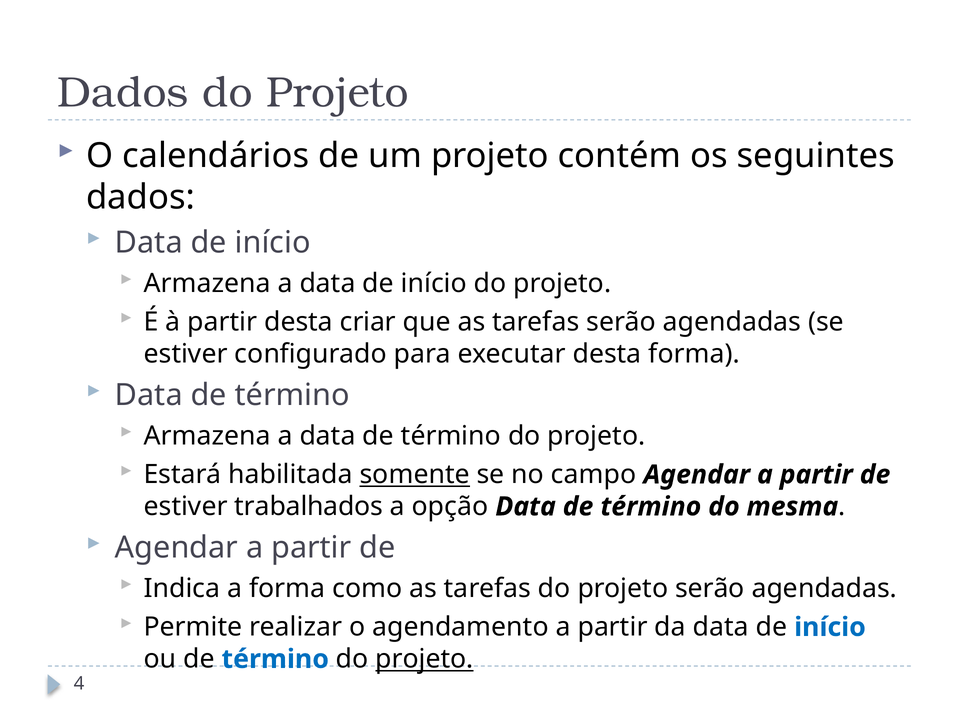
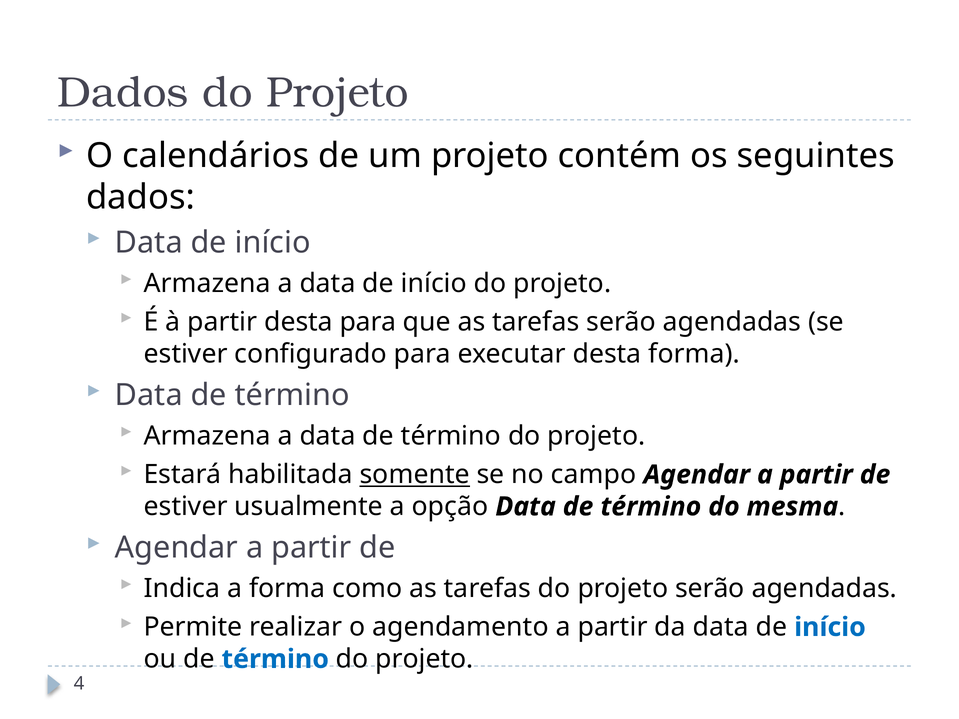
desta criar: criar -> para
trabalhados: trabalhados -> usualmente
projeto at (424, 659) underline: present -> none
